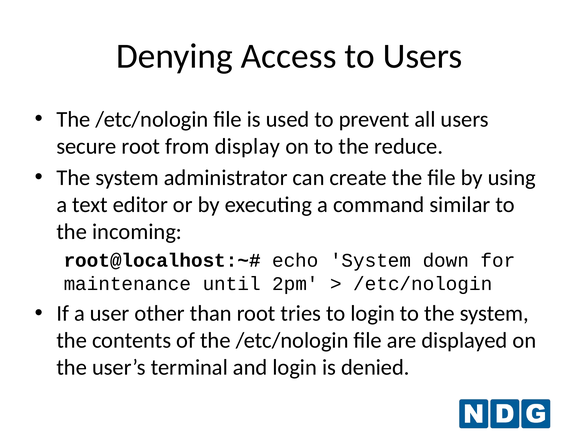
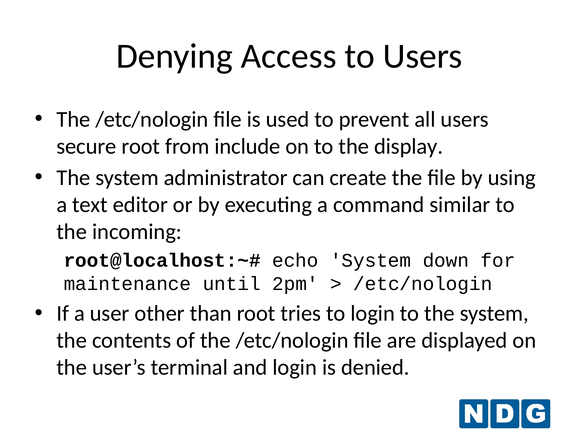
display: display -> include
reduce: reduce -> display
